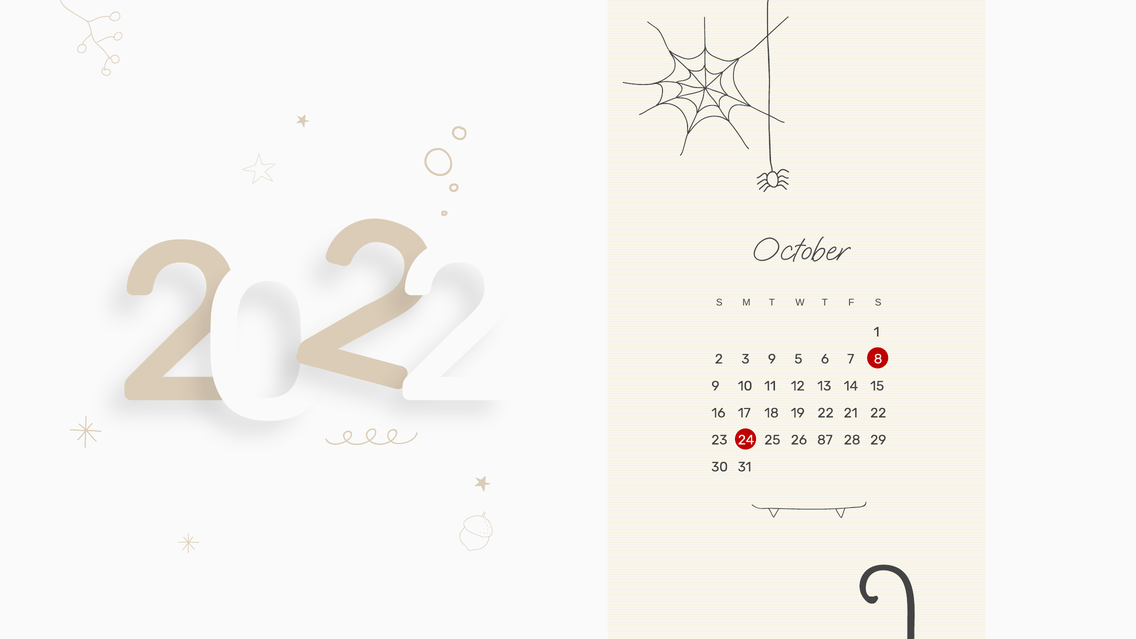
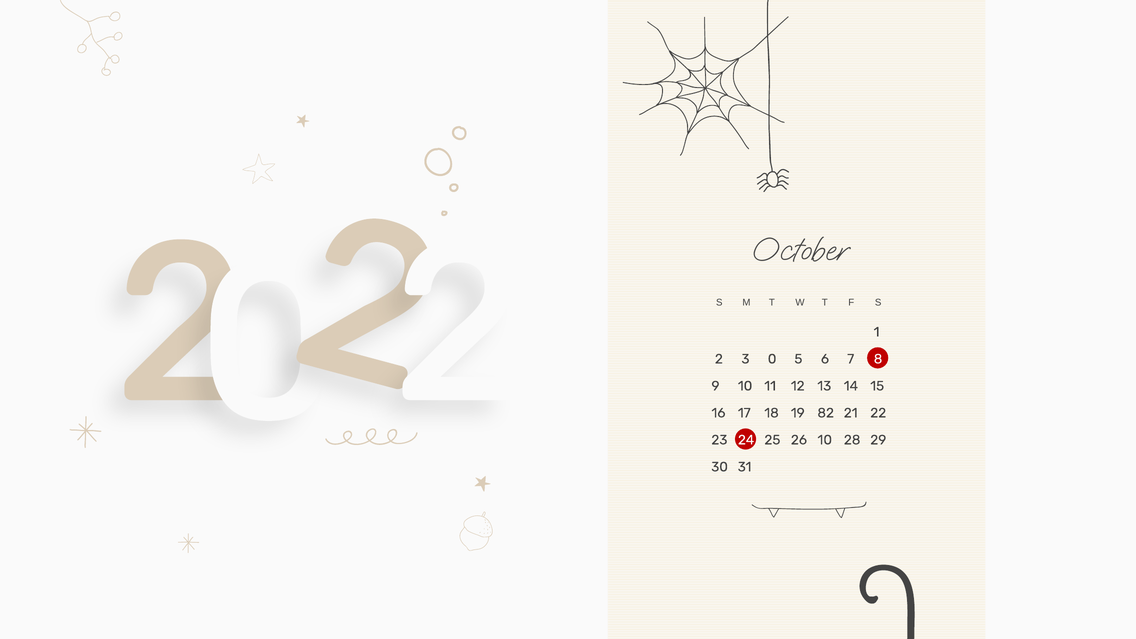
3 9: 9 -> 0
19 22: 22 -> 82
26 87: 87 -> 10
